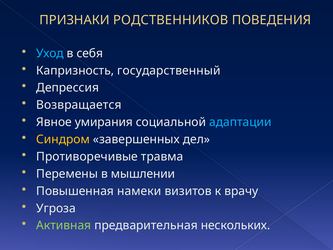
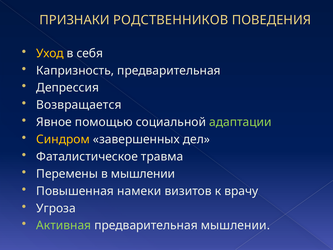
Уход colour: light blue -> yellow
Капризность государственный: государственный -> предварительная
умирания: умирания -> помощью
адаптации colour: light blue -> light green
Противоречивые: Противоречивые -> Фаталистическое
предварительная нескольких: нескольких -> мышлении
